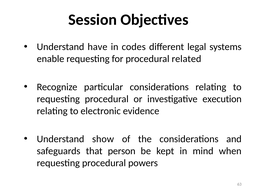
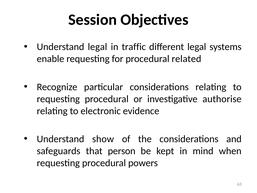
Understand have: have -> legal
codes: codes -> traffic
execution: execution -> authorise
